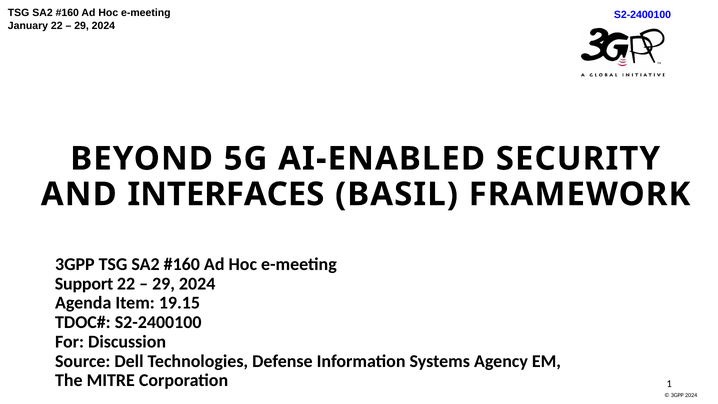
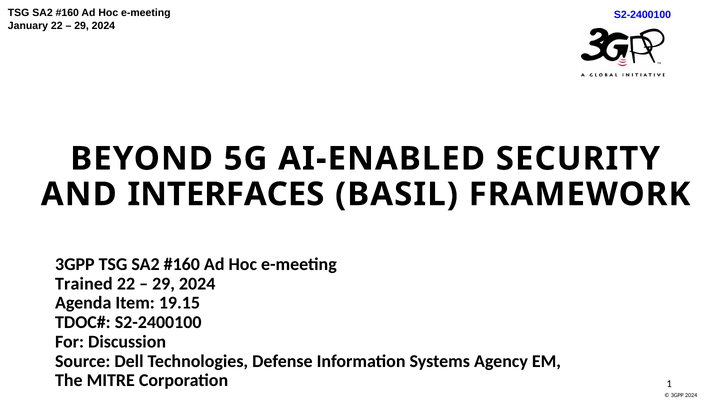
Support: Support -> Trained
